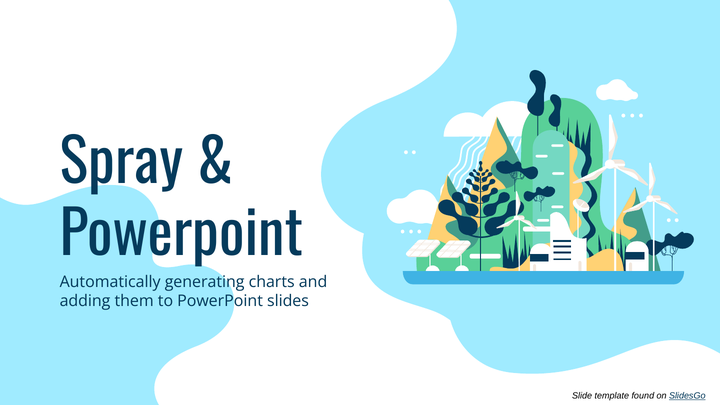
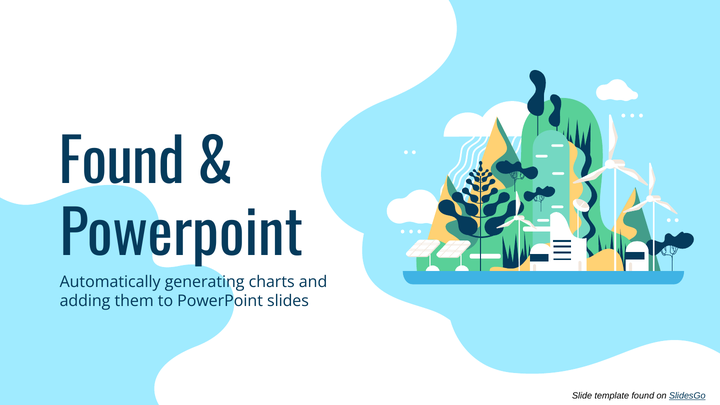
Spray at (121, 164): Spray -> Found
